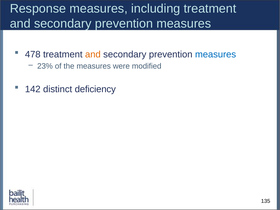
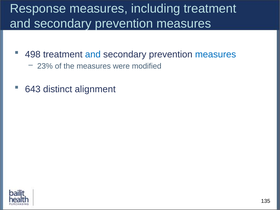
478: 478 -> 498
and at (93, 54) colour: orange -> blue
142: 142 -> 643
deficiency: deficiency -> alignment
